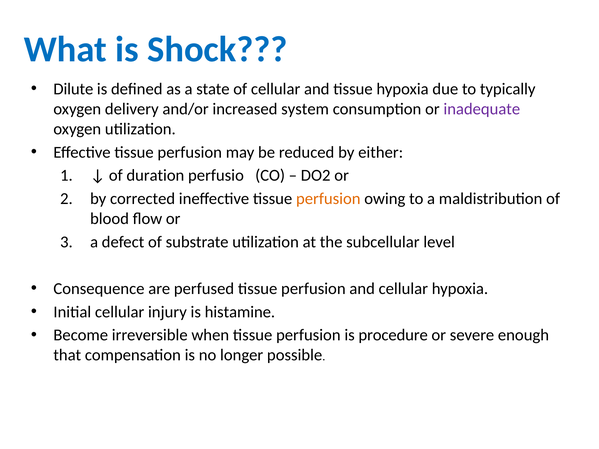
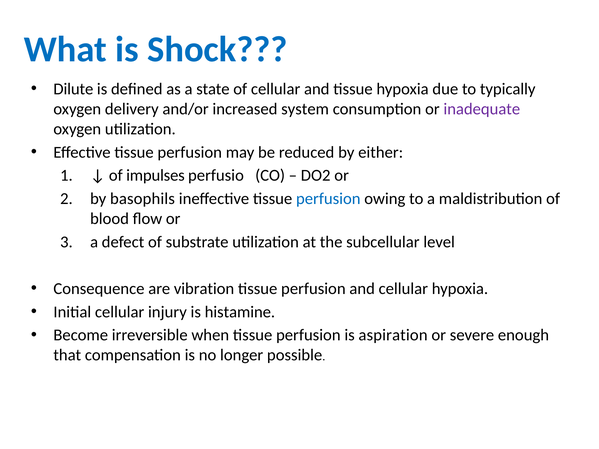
duration: duration -> impulses
corrected: corrected -> basophils
perfusion at (328, 199) colour: orange -> blue
perfused: perfused -> vibration
procedure: procedure -> aspiration
